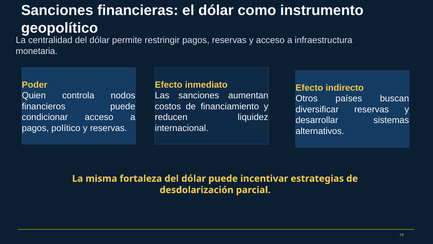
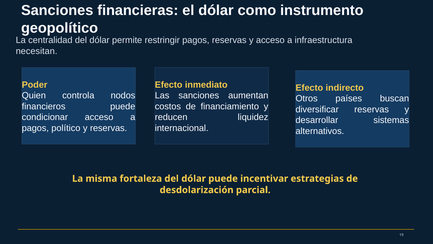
monetaria: monetaria -> necesitan
